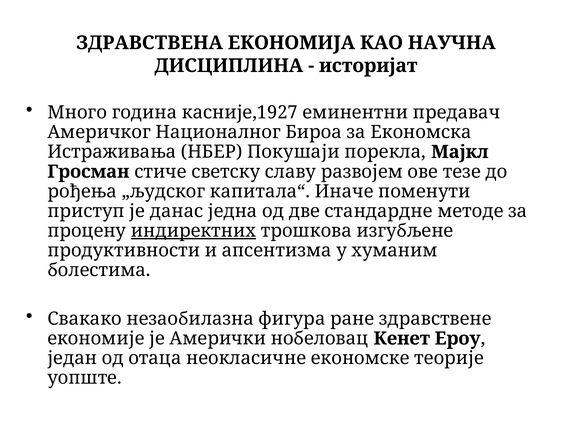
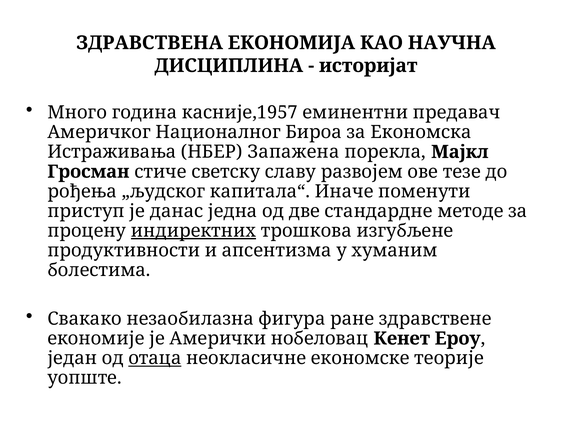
касније,1927: касније,1927 -> касније,1957
Покушаји: Покушаји -> Запажена
отаца underline: none -> present
